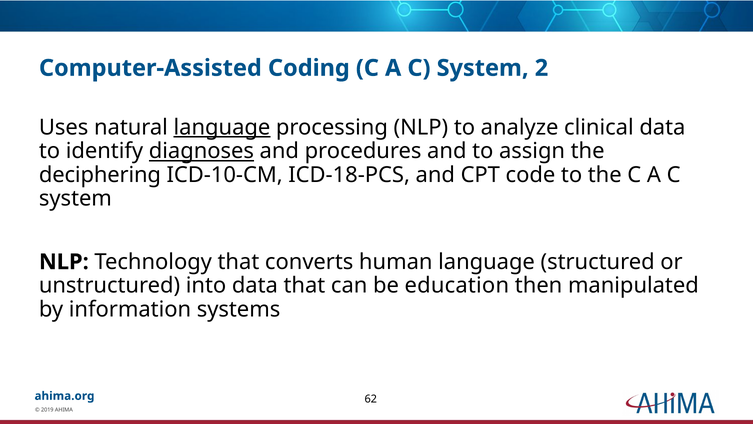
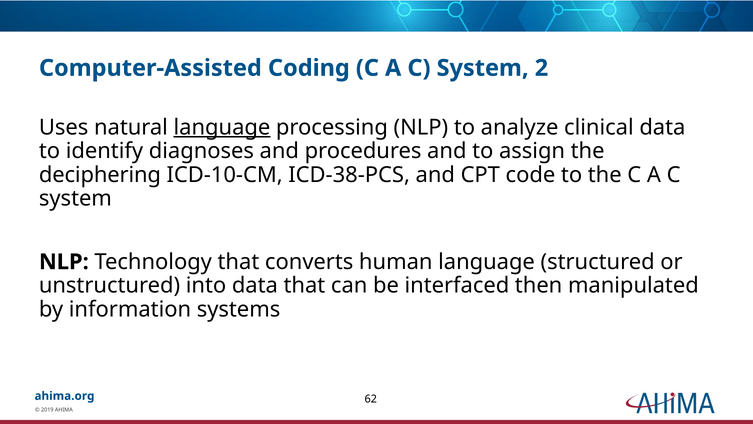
diagnoses underline: present -> none
ICD-18-PCS: ICD-18-PCS -> ICD-38-PCS
education: education -> interfaced
